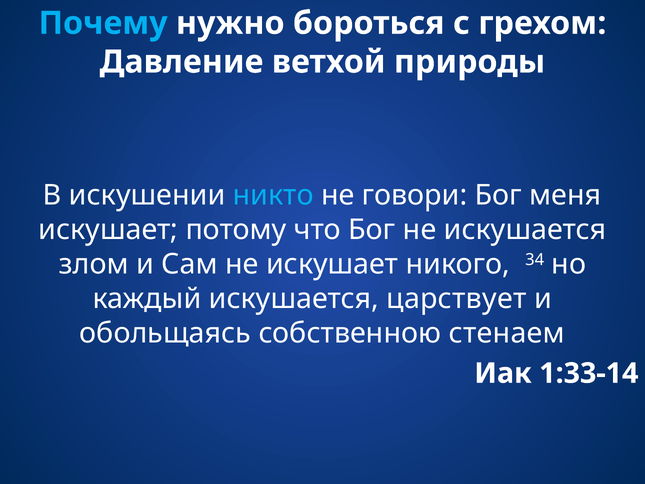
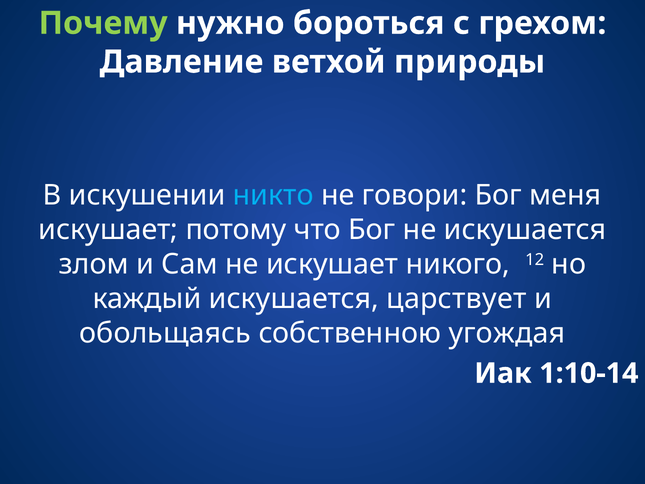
Почему colour: light blue -> light green
34: 34 -> 12
стенаем: стенаем -> угождая
1:33-14: 1:33-14 -> 1:10-14
